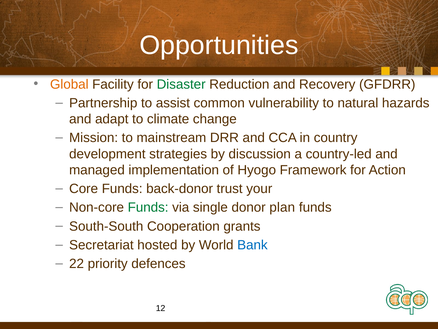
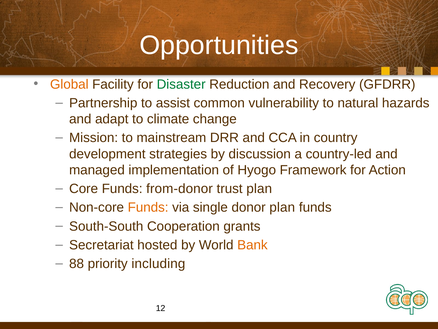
back-donor: back-donor -> from-donor
trust your: your -> plan
Funds at (148, 207) colour: green -> orange
Bank colour: blue -> orange
22: 22 -> 88
defences: defences -> including
